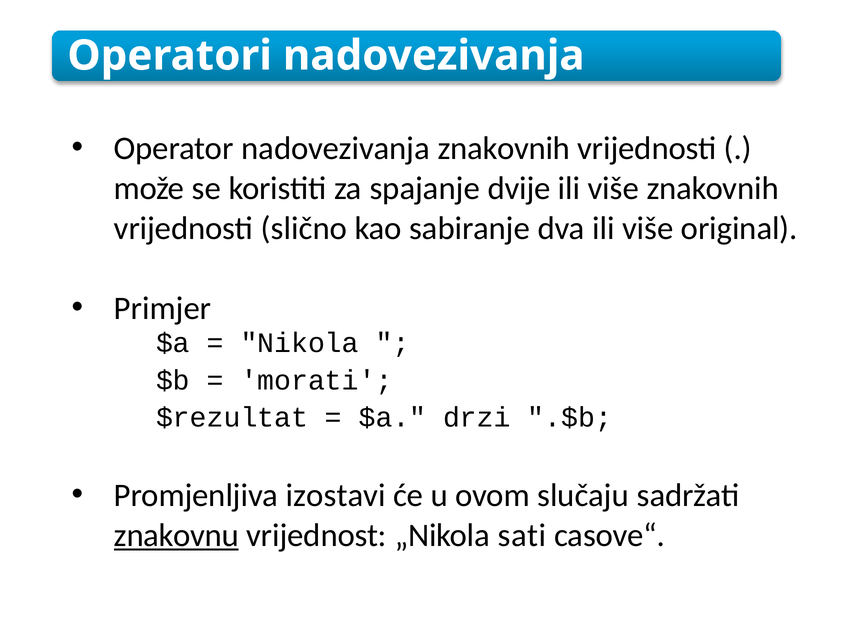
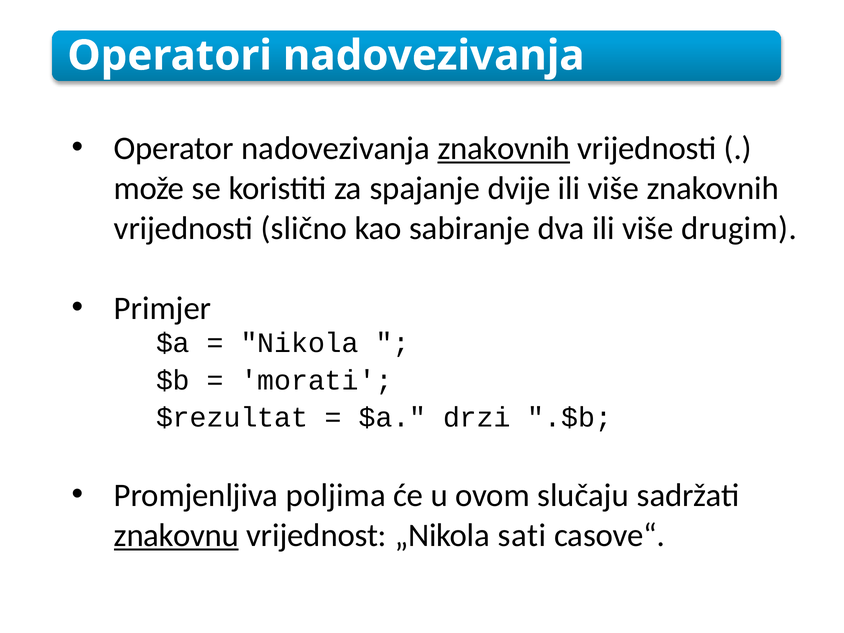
znakovnih at (504, 148) underline: none -> present
original: original -> drugim
izostavi: izostavi -> poljima
